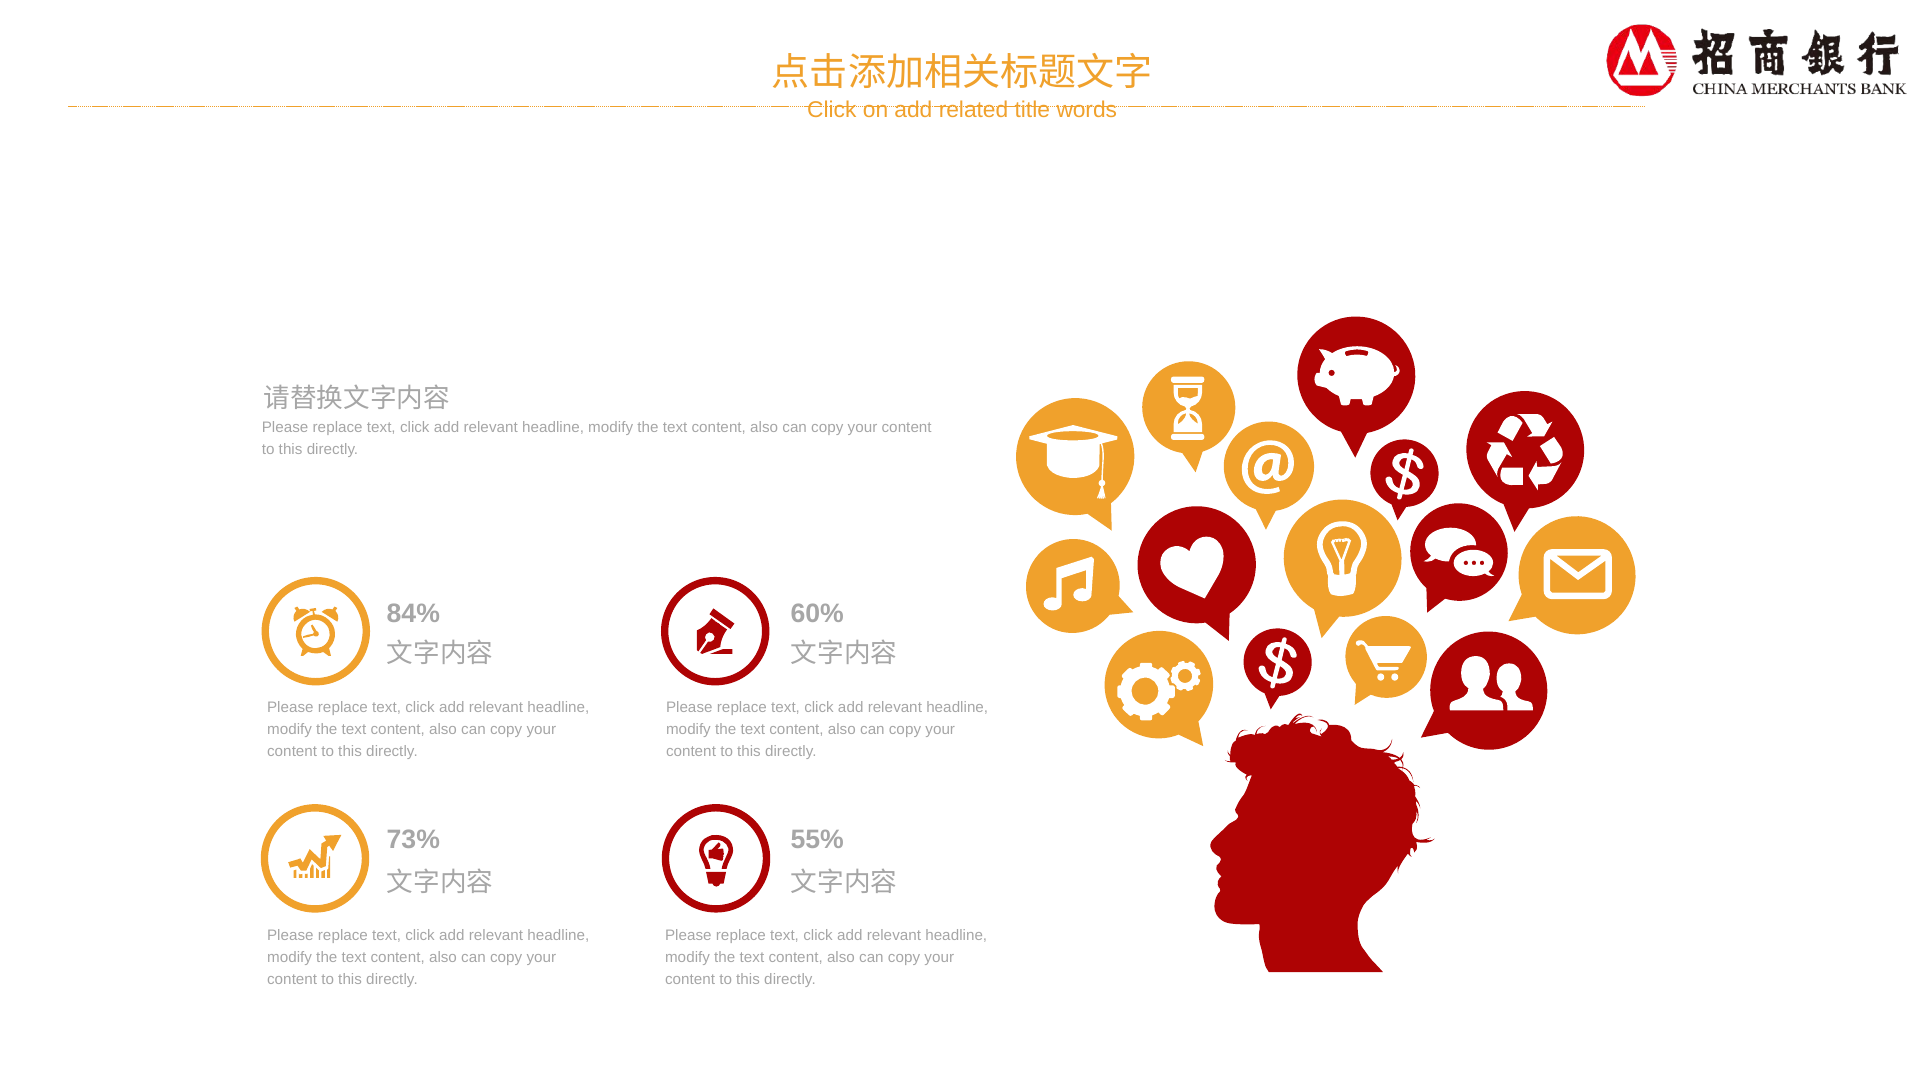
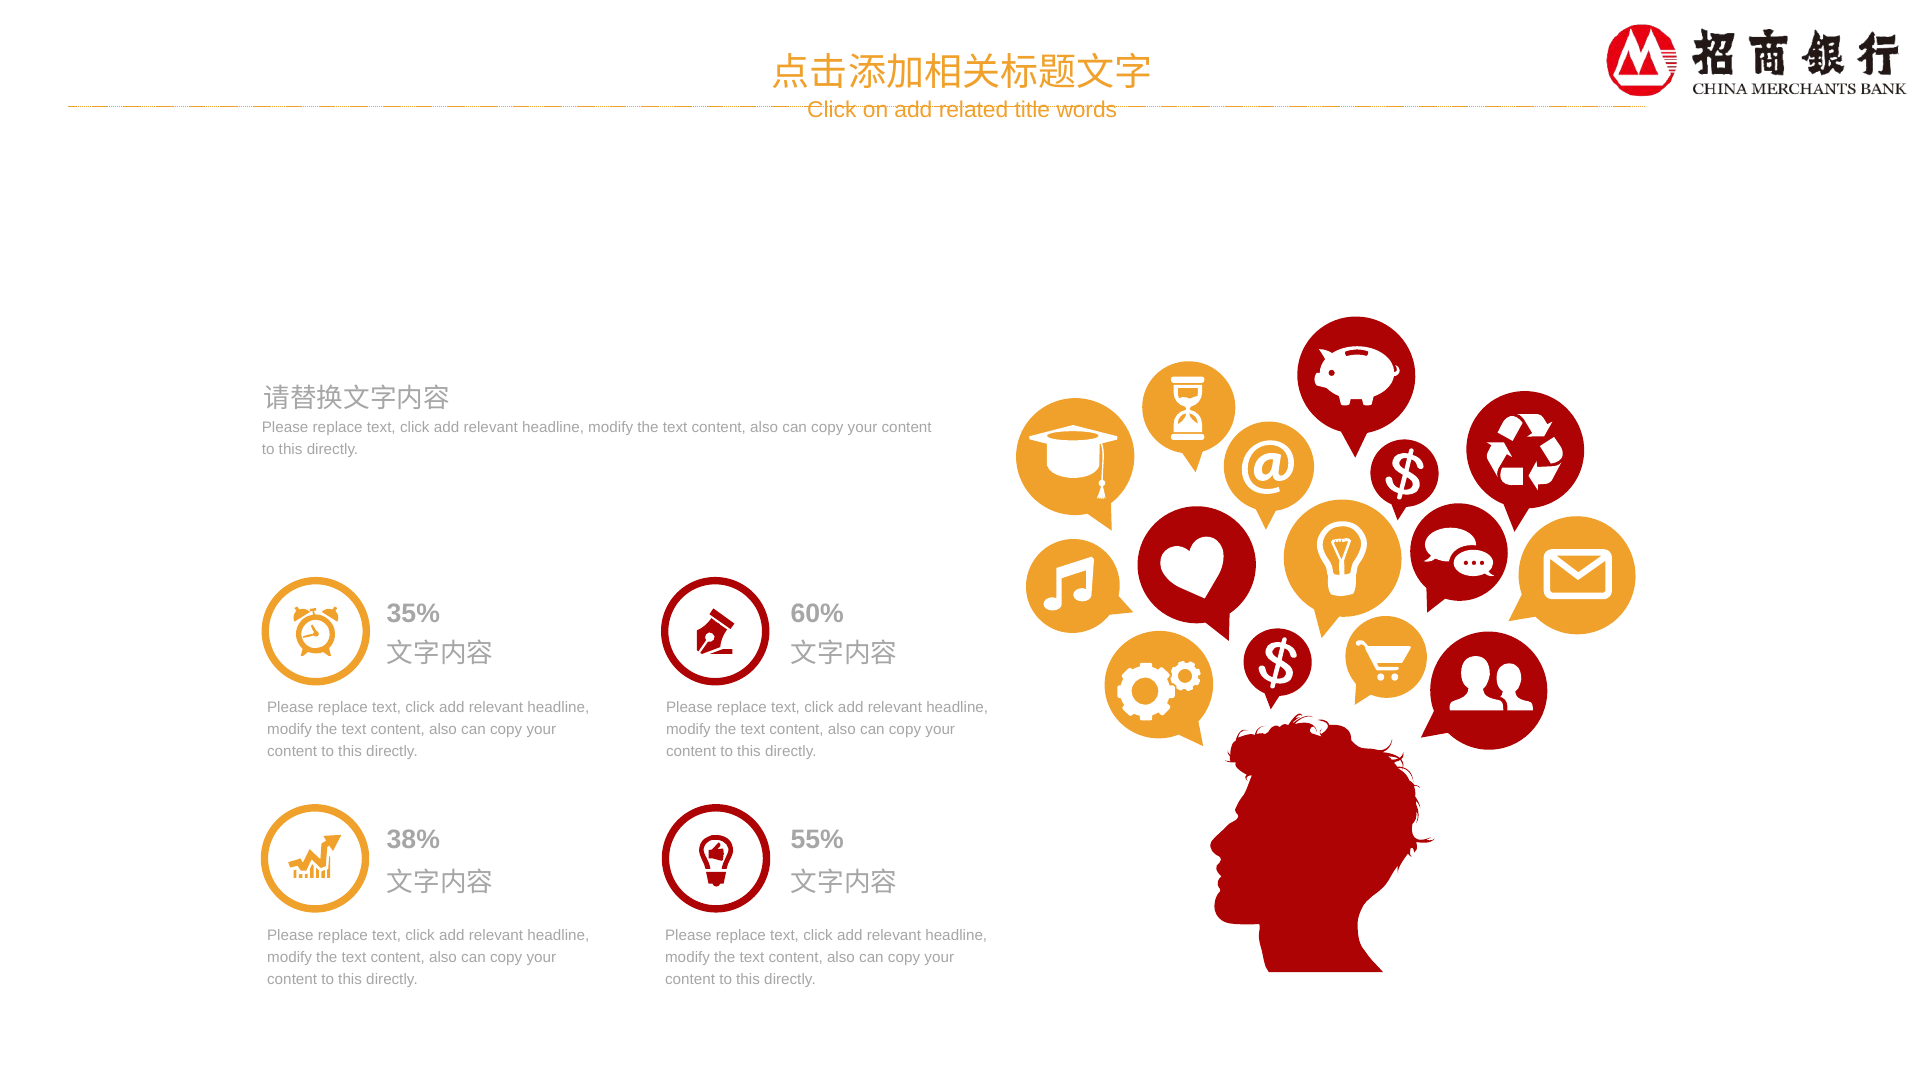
84%: 84% -> 35%
73%: 73% -> 38%
